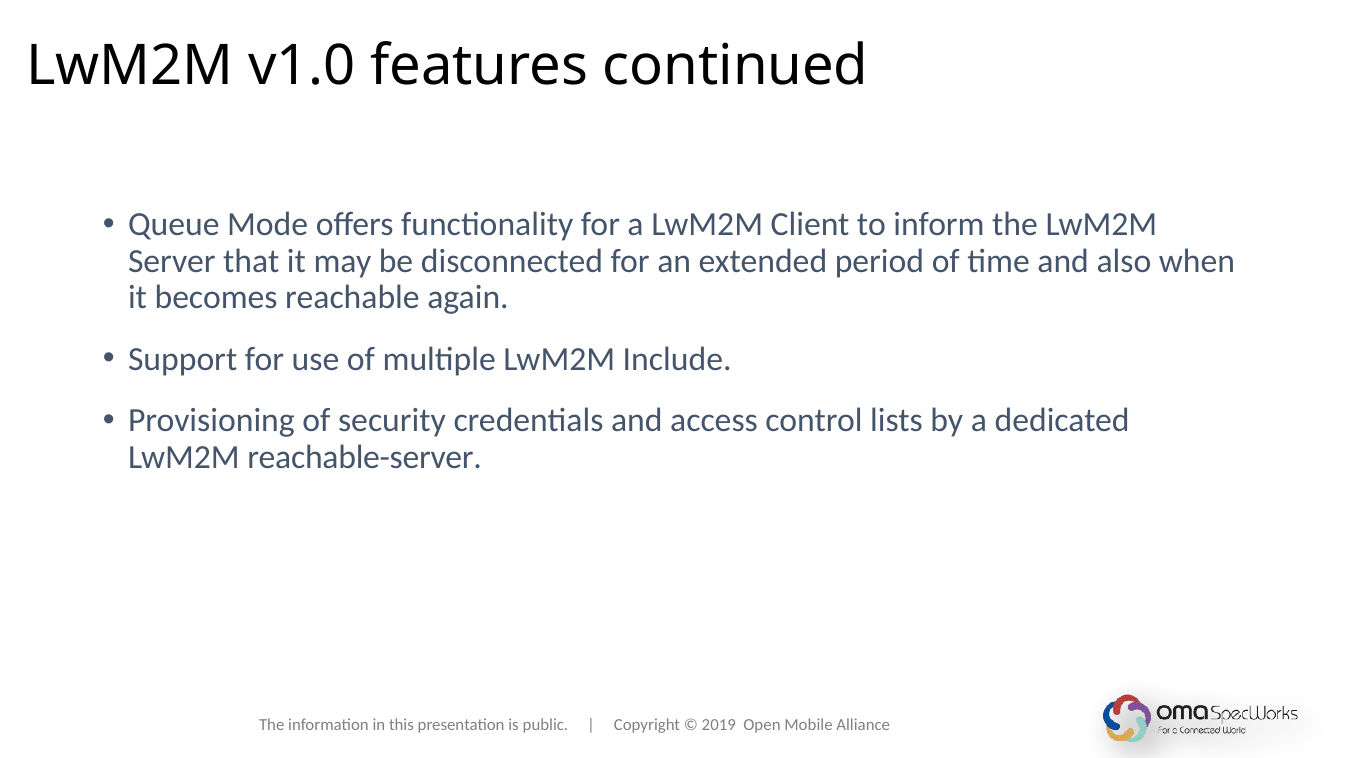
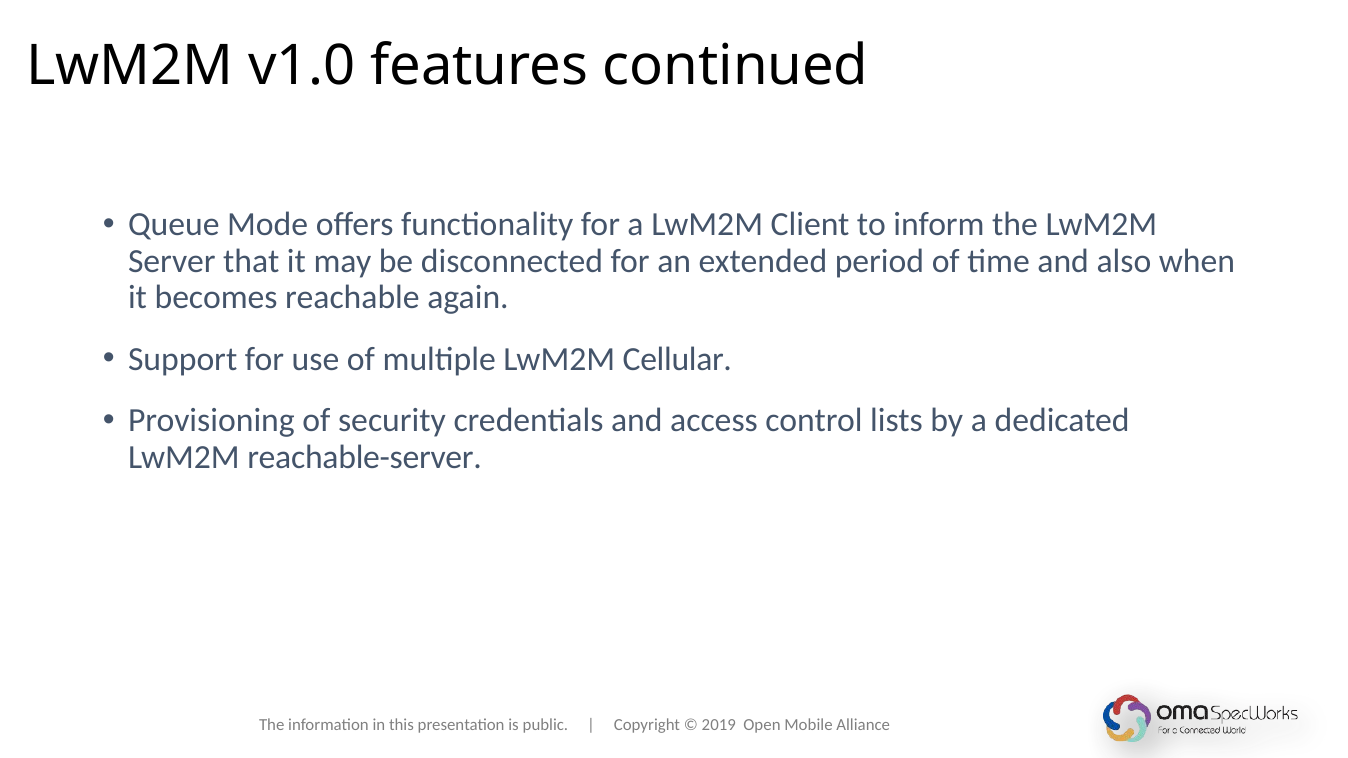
Include: Include -> Cellular
